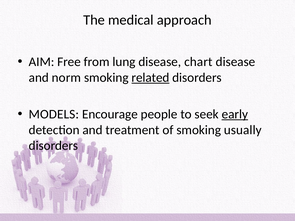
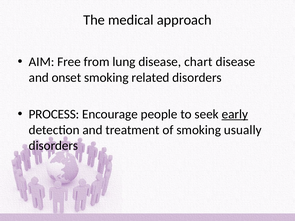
norm: norm -> onset
related underline: present -> none
MODELS: MODELS -> PROCESS
